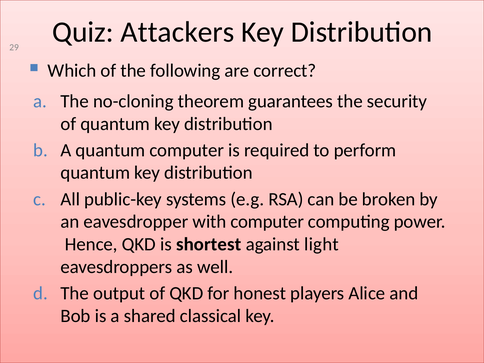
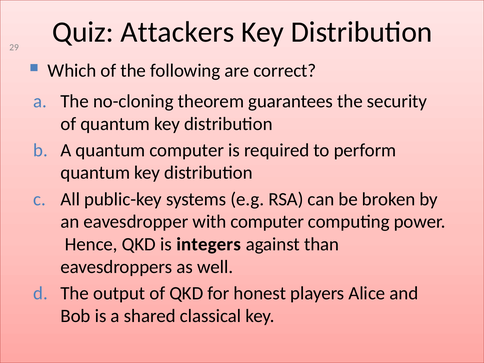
shortest: shortest -> integers
light: light -> than
